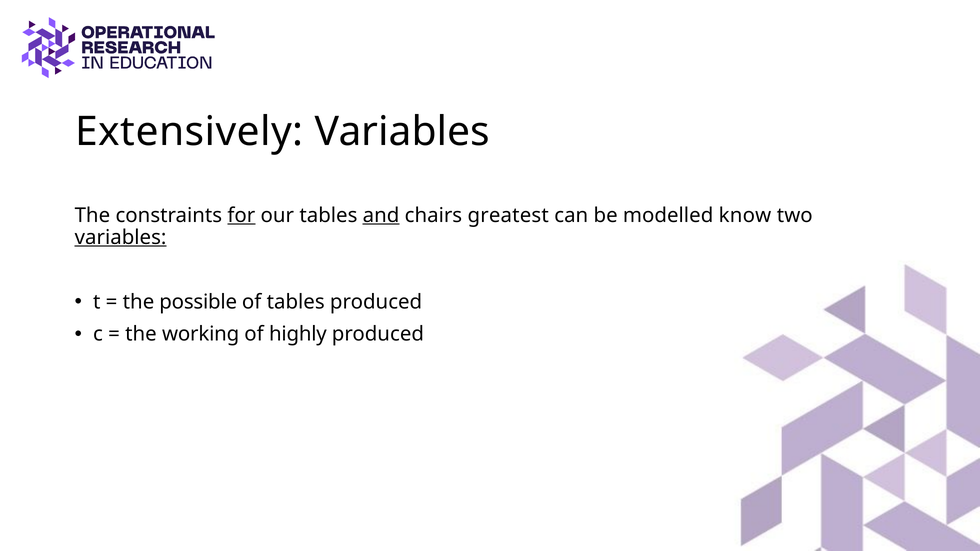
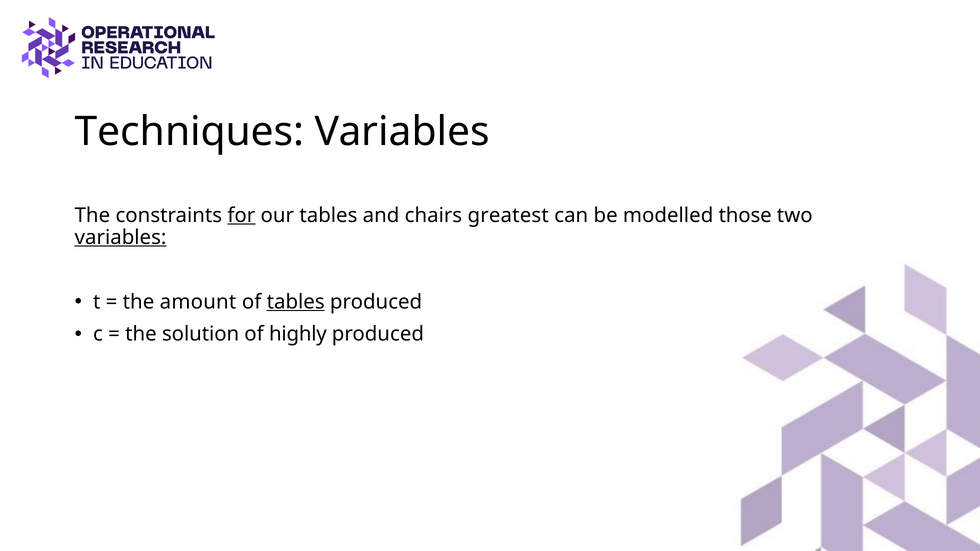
Extensively: Extensively -> Techniques
and underline: present -> none
know: know -> those
possible: possible -> amount
tables at (296, 302) underline: none -> present
working: working -> solution
